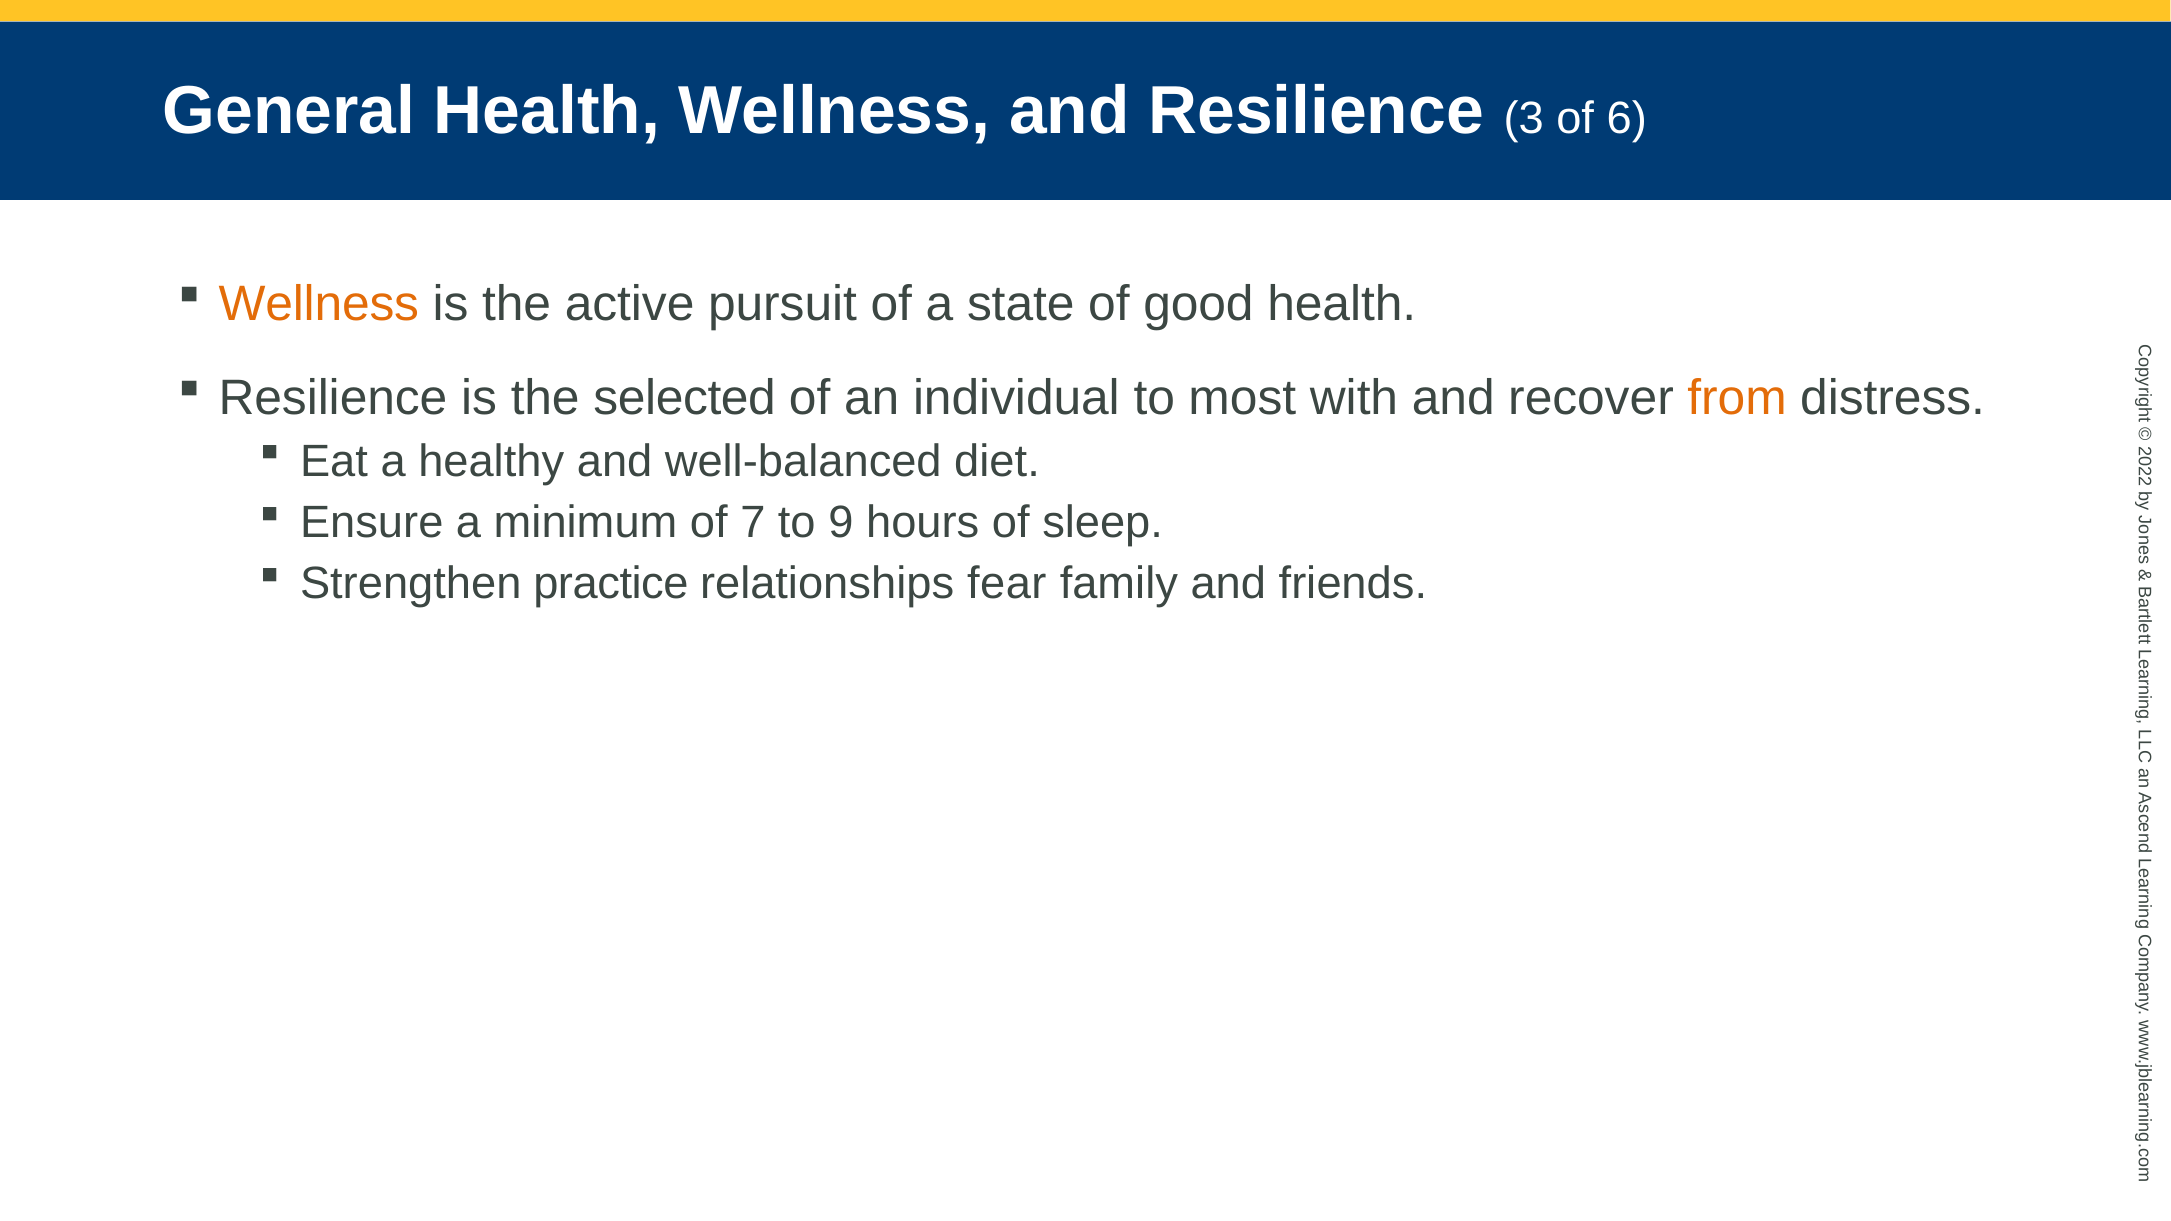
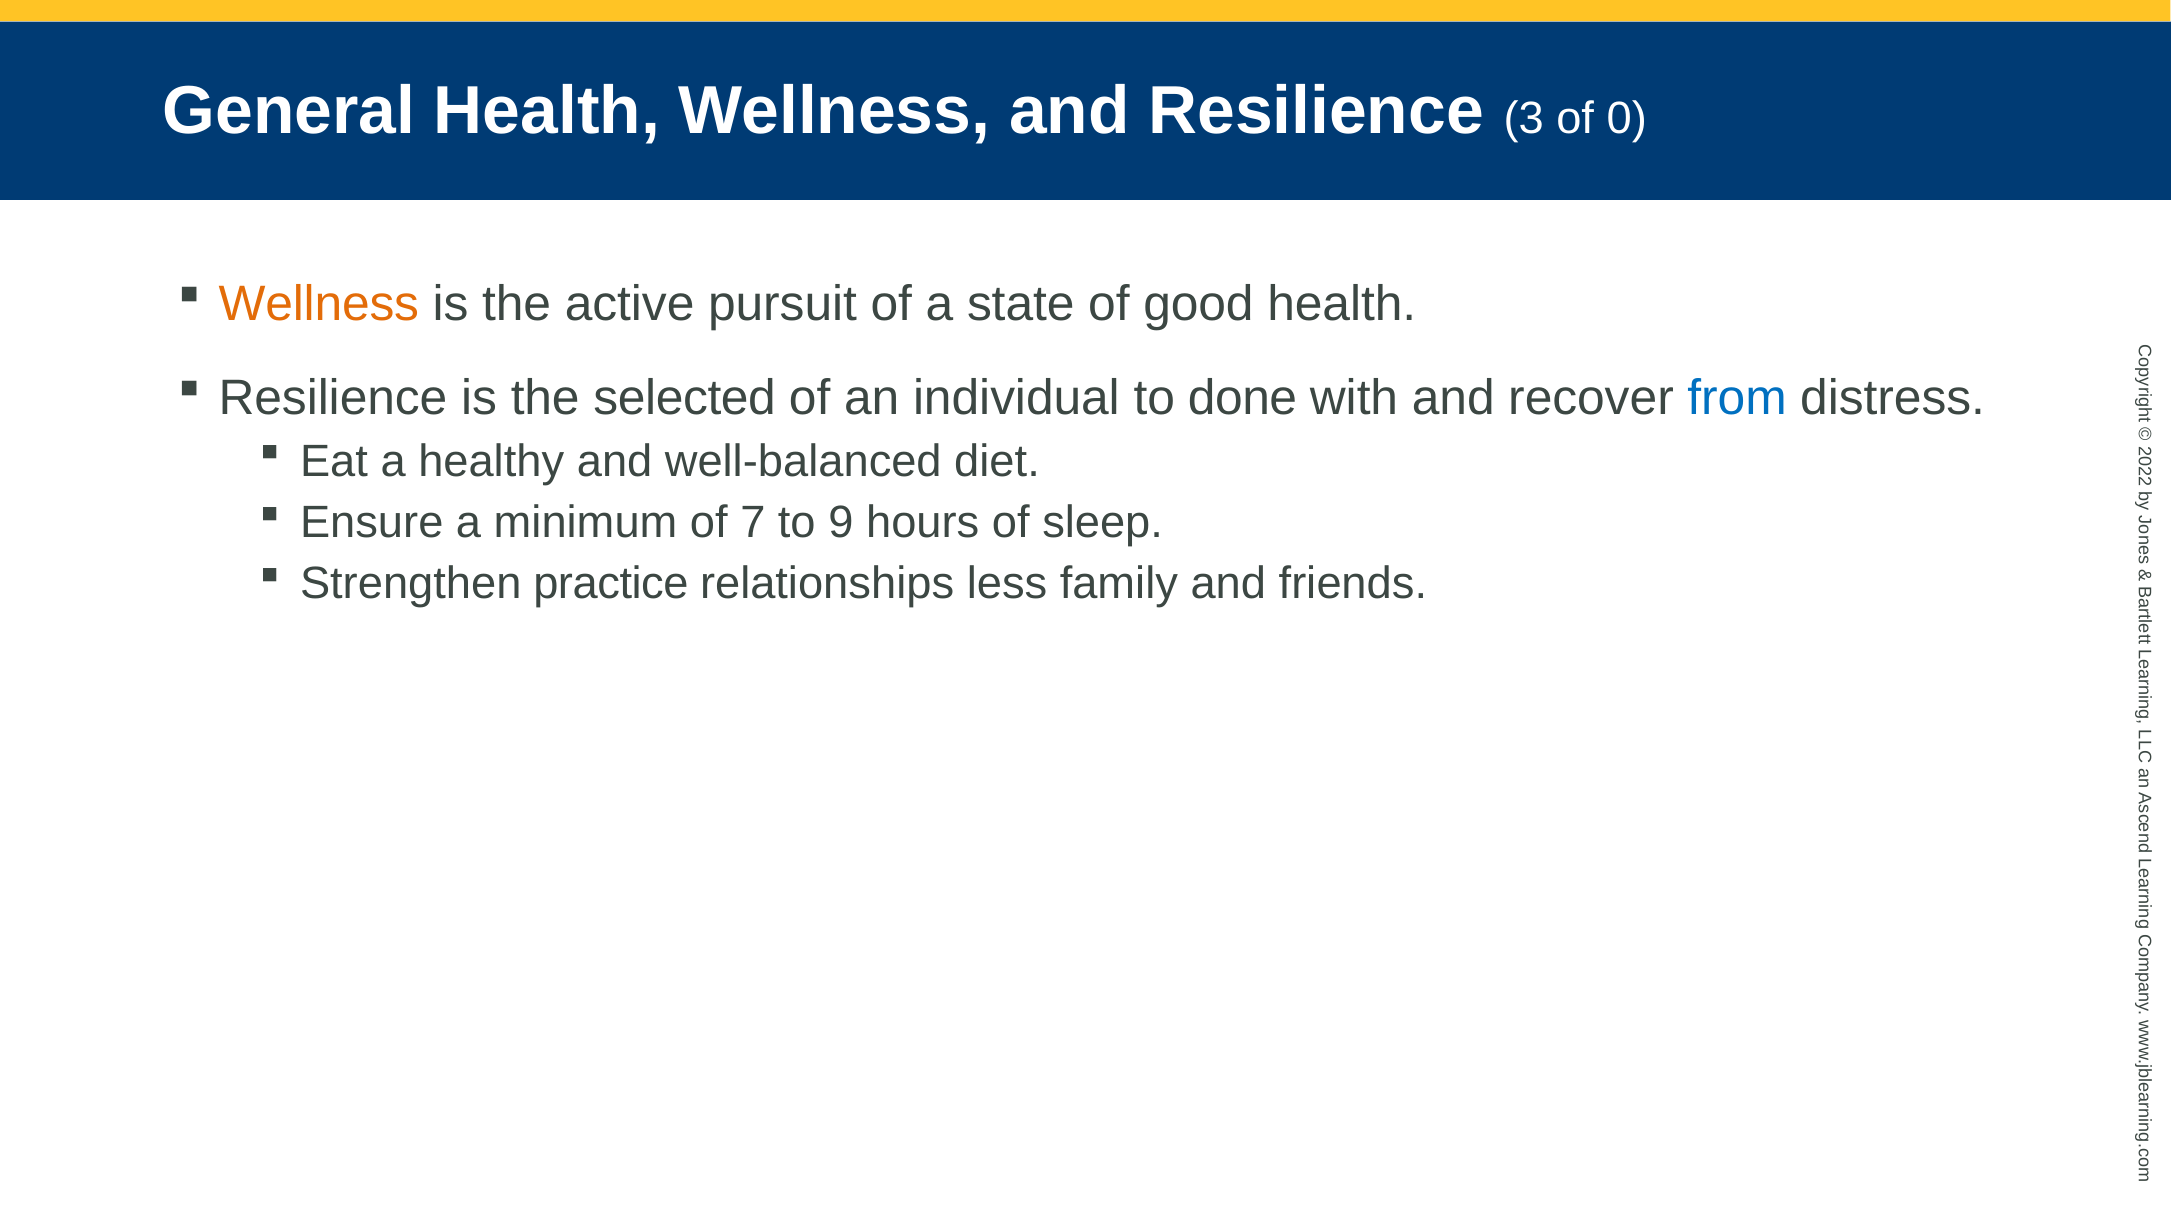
of 6: 6 -> 0
most: most -> done
from colour: orange -> blue
fear: fear -> less
